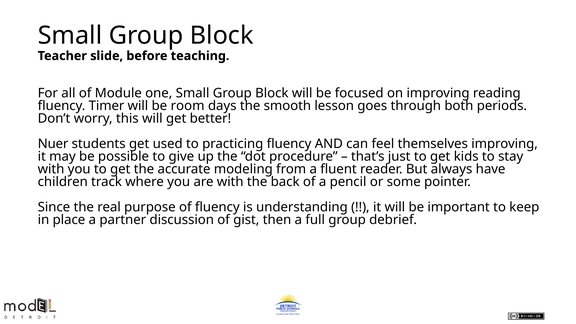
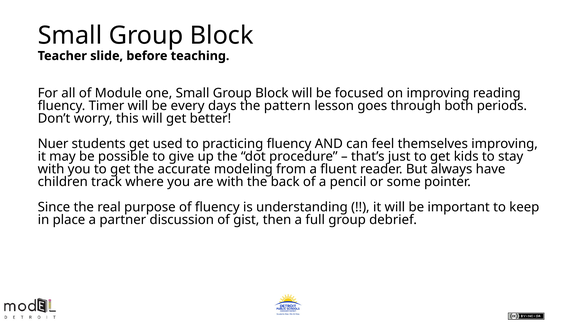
room: room -> every
smooth: smooth -> pattern
